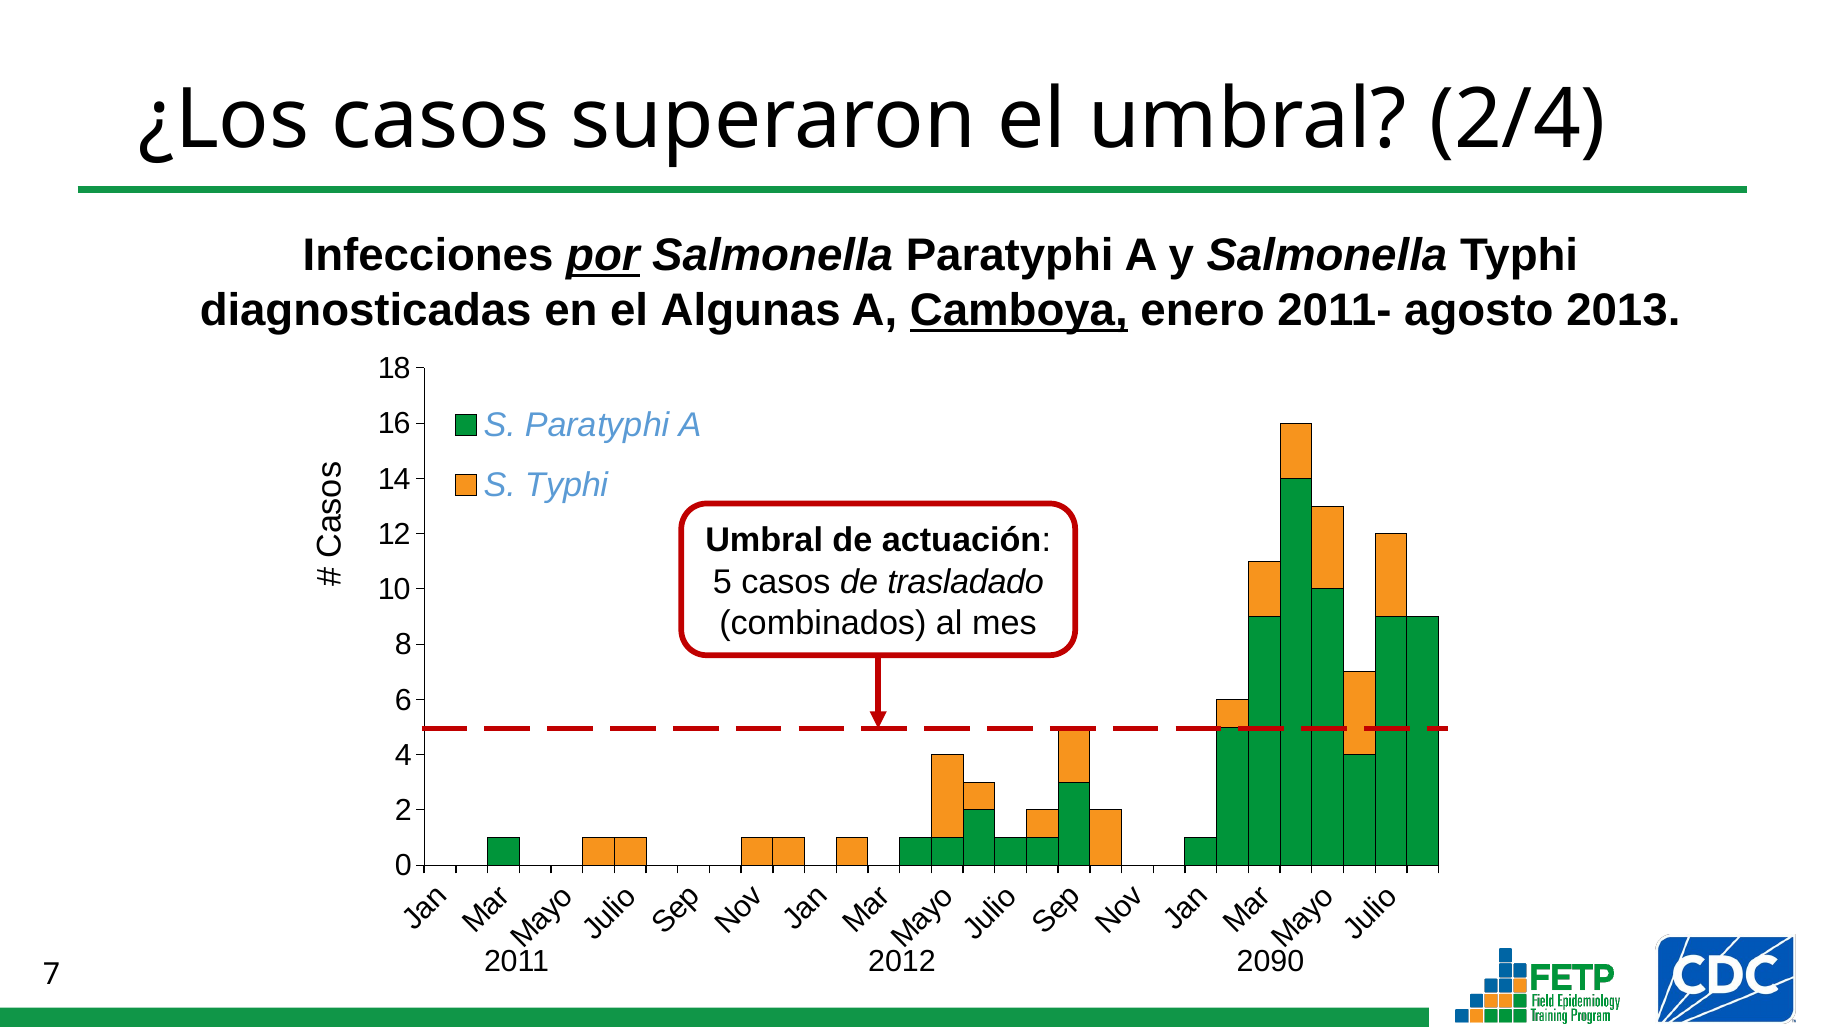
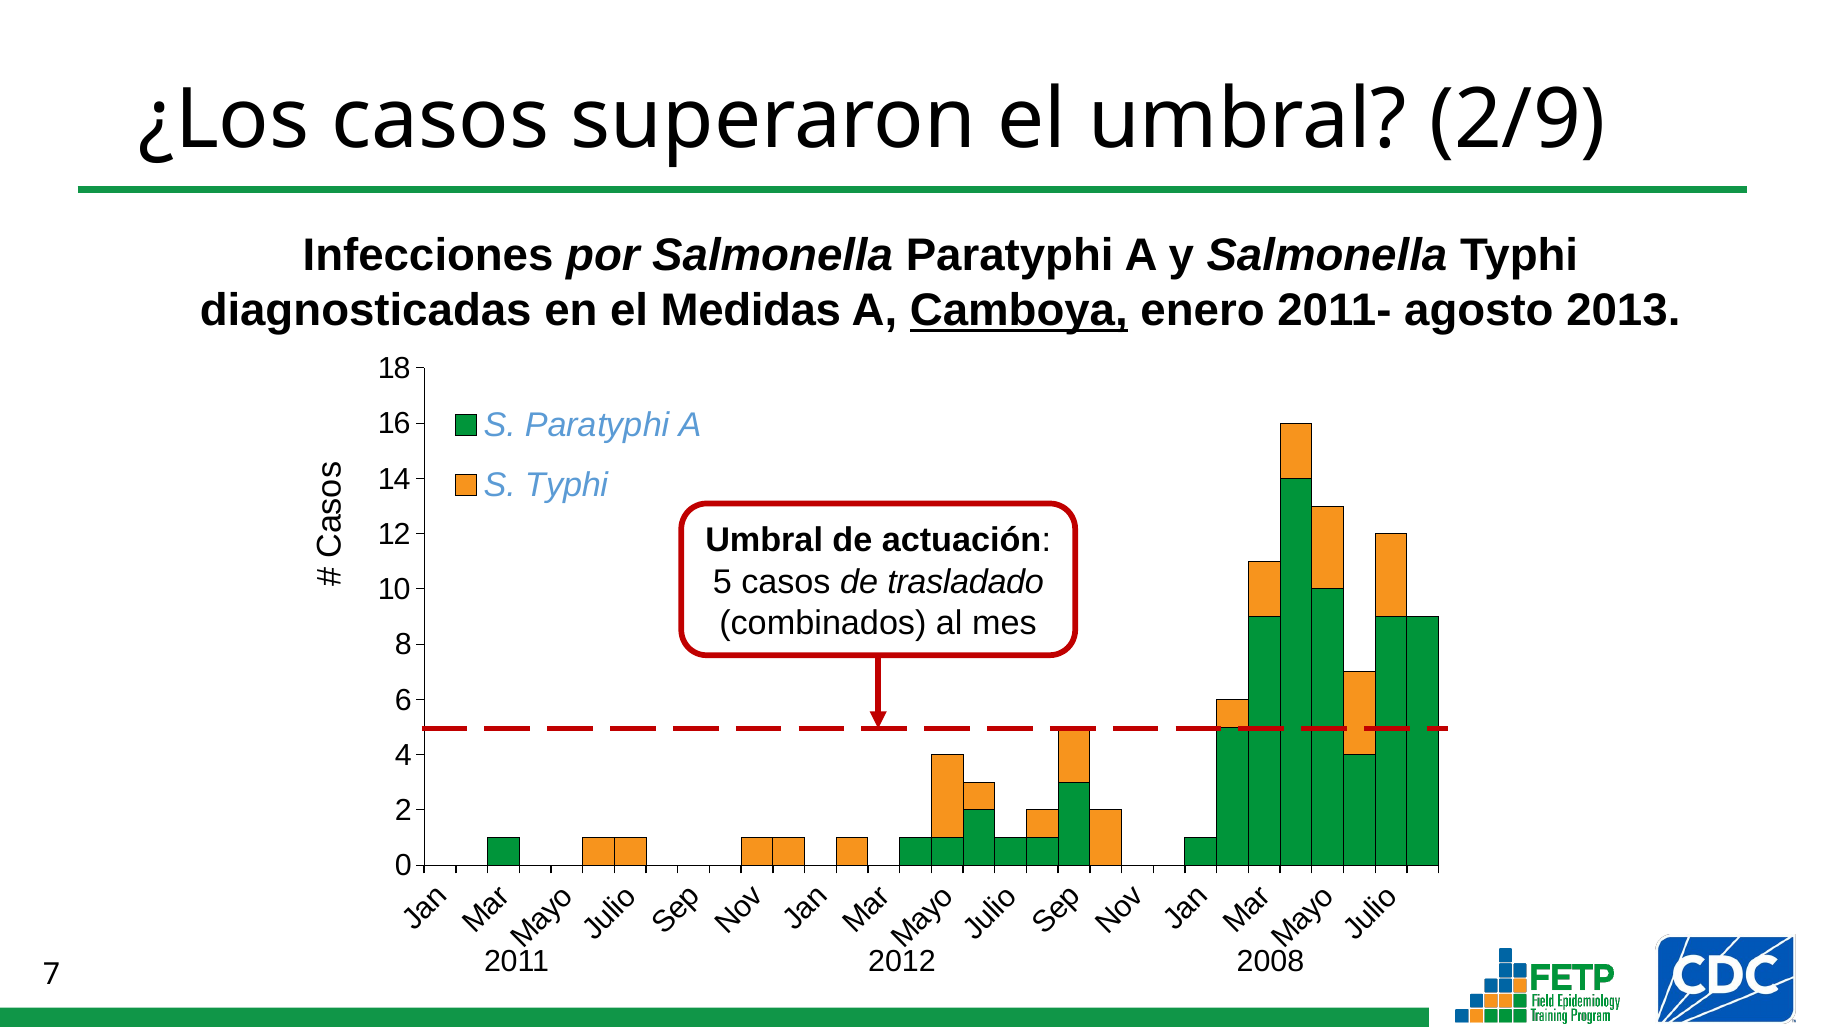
2/4: 2/4 -> 2/9
por underline: present -> none
Algunas: Algunas -> Medidas
2090: 2090 -> 2008
